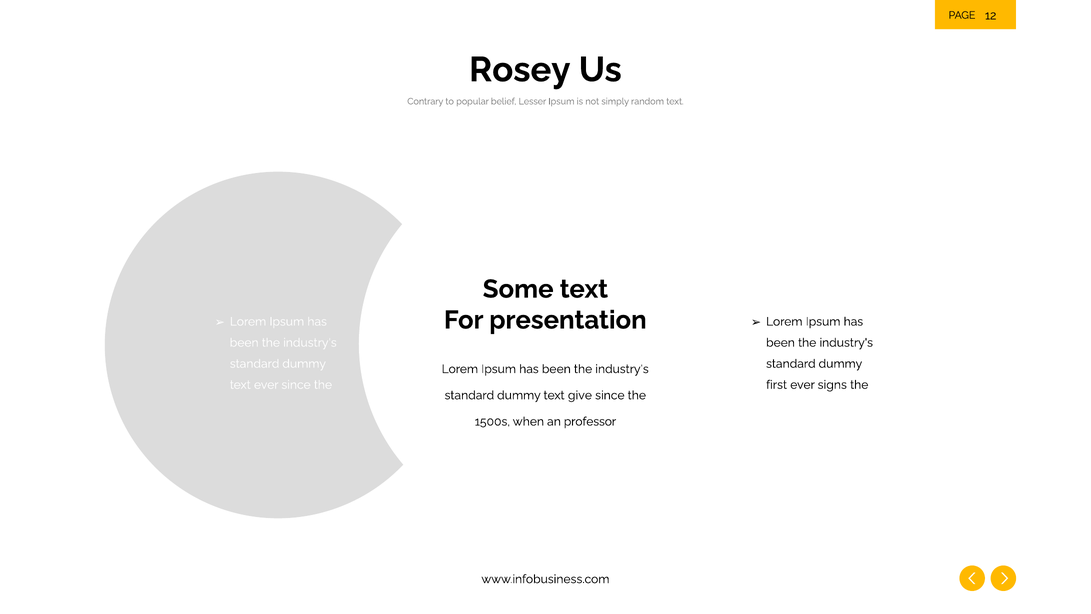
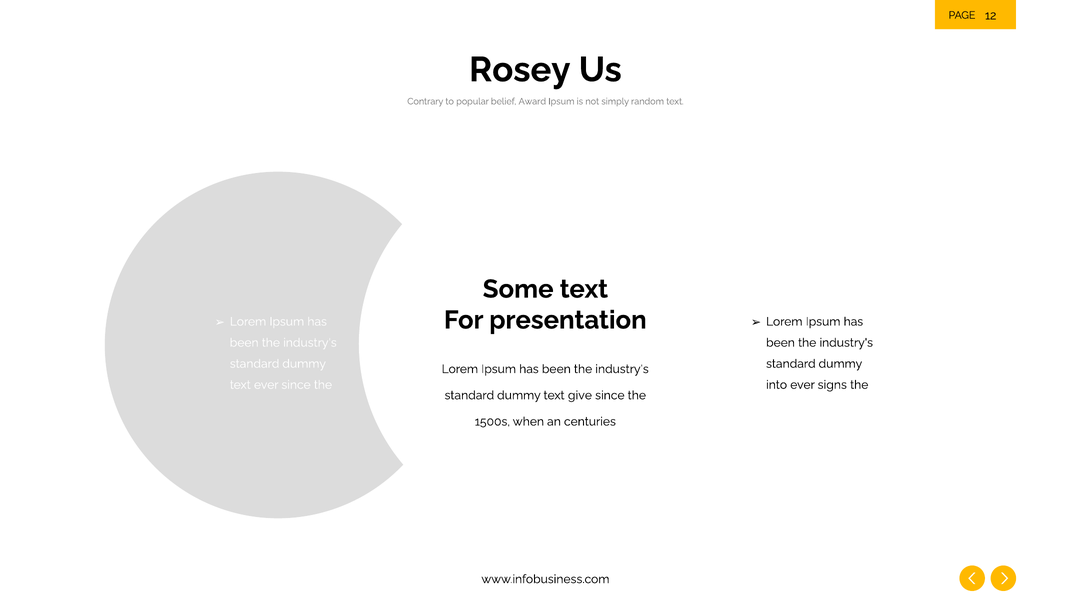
Lesser: Lesser -> Award
first: first -> into
professor: professor -> centuries
